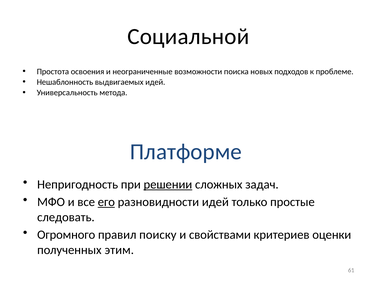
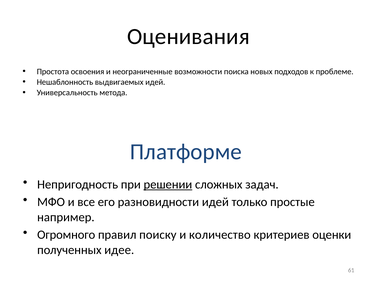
Социальной: Социальной -> Оценивания
его underline: present -> none
следовать: следовать -> например
свойствами: свойствами -> количество
этим: этим -> идее
